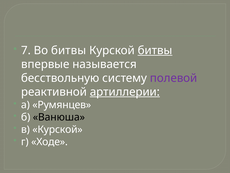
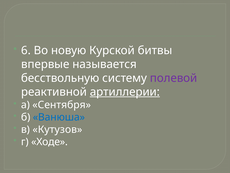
7: 7 -> 6
Во битвы: битвы -> новую
битвы at (155, 50) underline: present -> none
Румянцев: Румянцев -> Сентября
Ванюша colour: black -> blue
в Курской: Курской -> Кутузов
